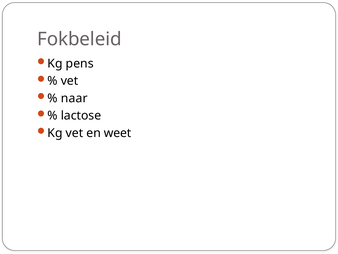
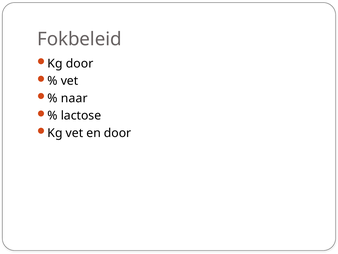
Kg pens: pens -> door
en weet: weet -> door
